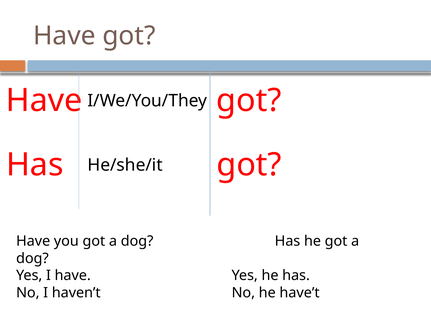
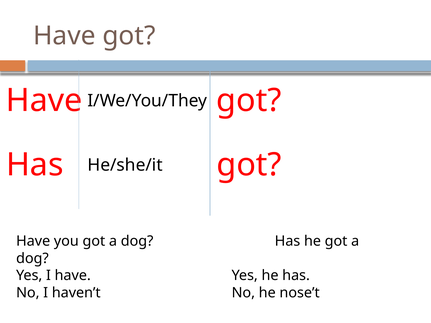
have’t: have’t -> nose’t
